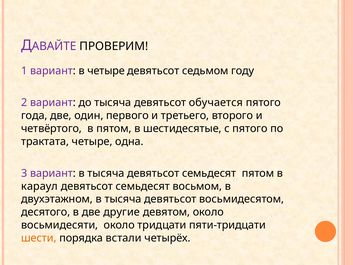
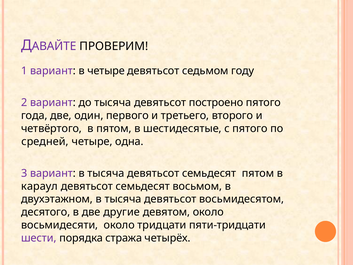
обучается: обучается -> построено
трактата: трактата -> средней
шести colour: orange -> purple
встали: встали -> стража
